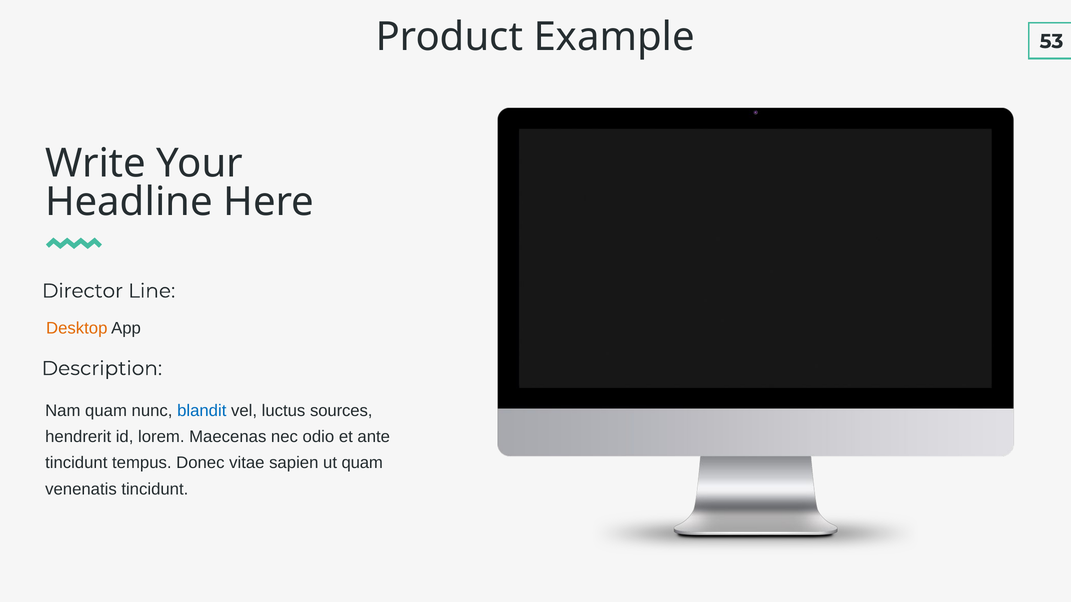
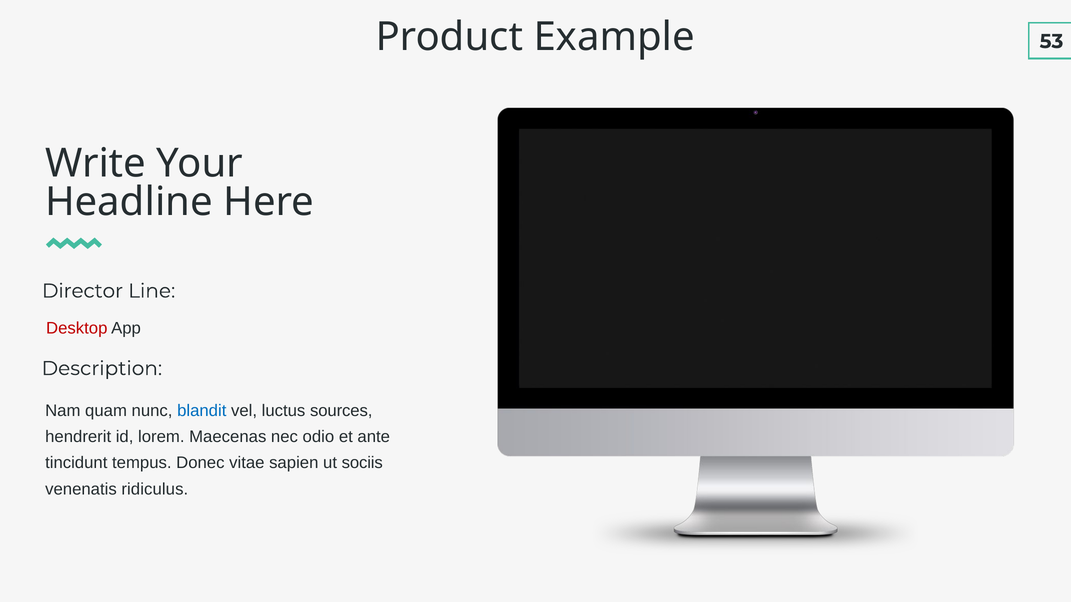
Desktop colour: orange -> red
ut quam: quam -> sociis
venenatis tincidunt: tincidunt -> ridiculus
